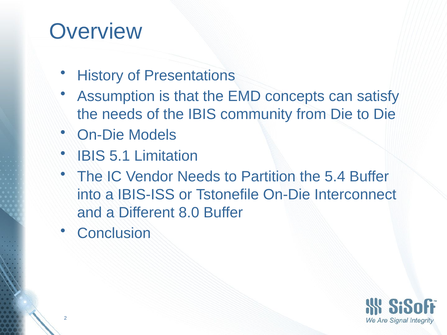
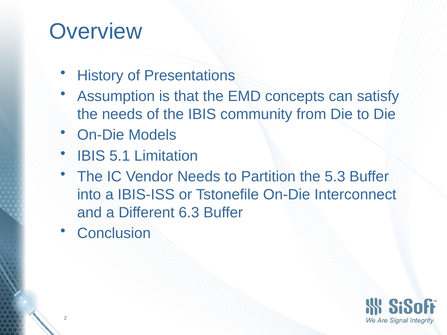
5.4: 5.4 -> 5.3
8.0: 8.0 -> 6.3
